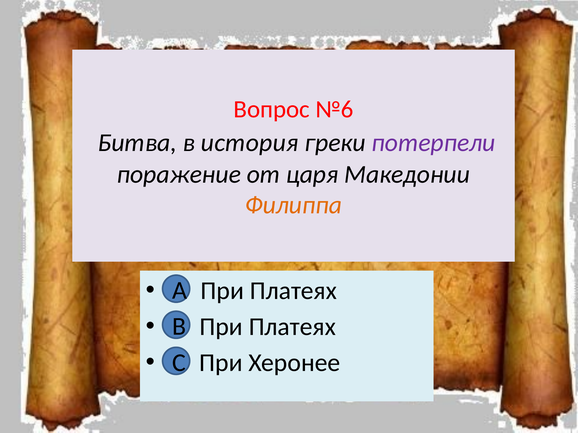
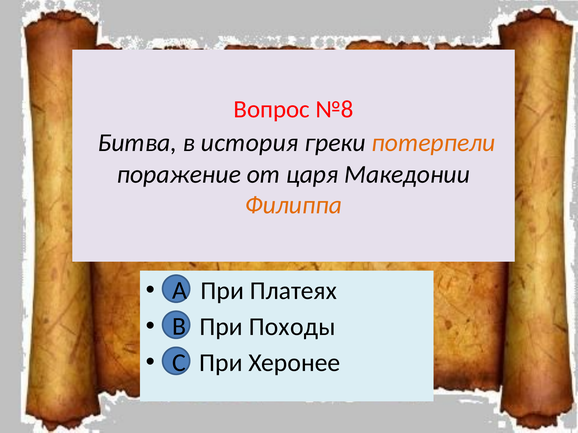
№6: №6 -> №8
потерпели colour: purple -> orange
Платеях at (292, 327): Платеях -> Походы
